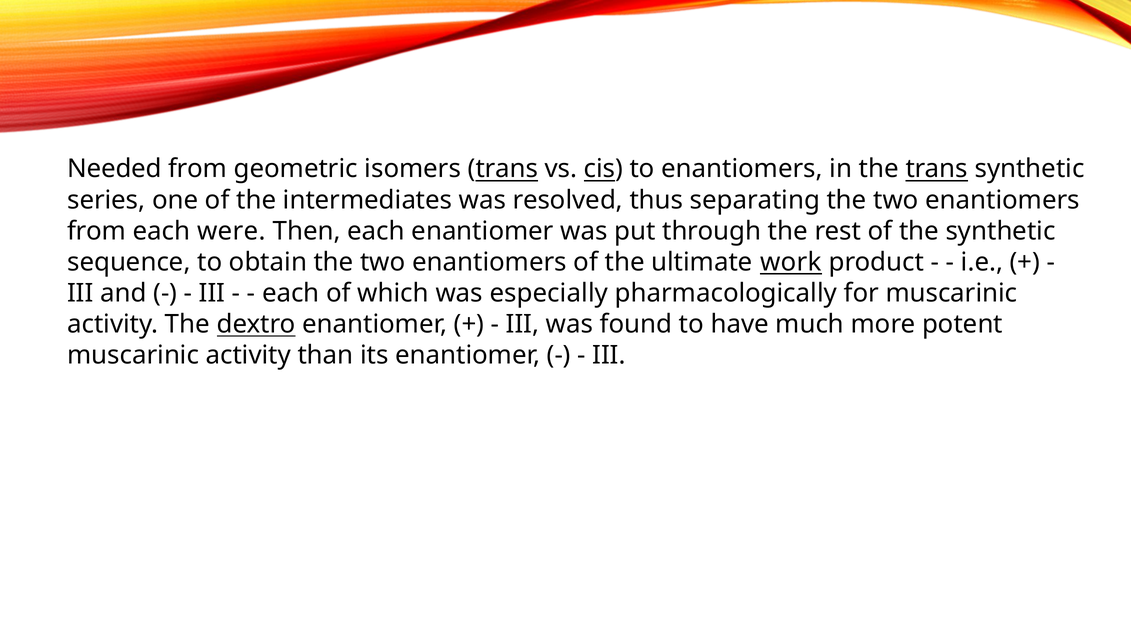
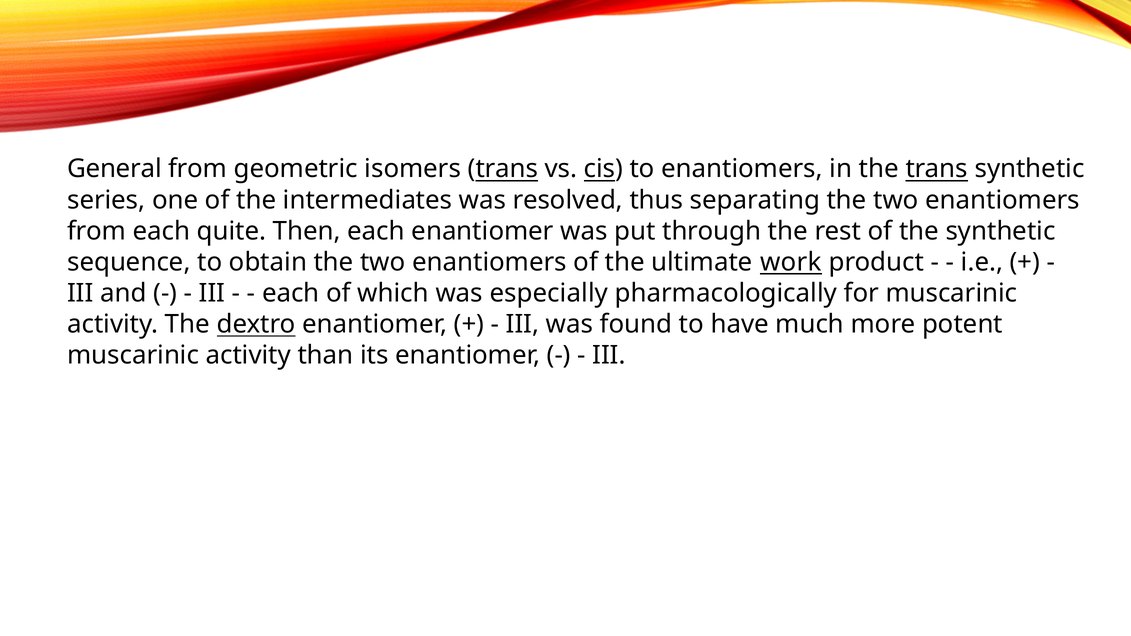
Needed: Needed -> General
were: were -> quite
